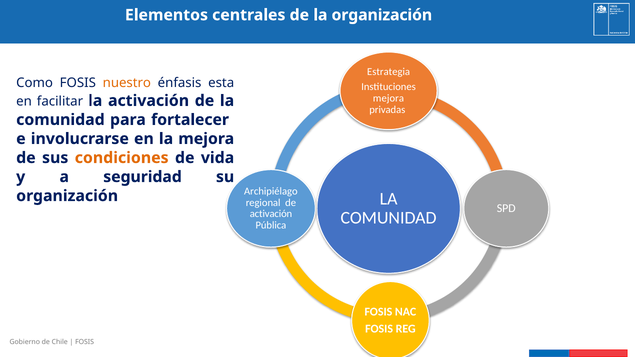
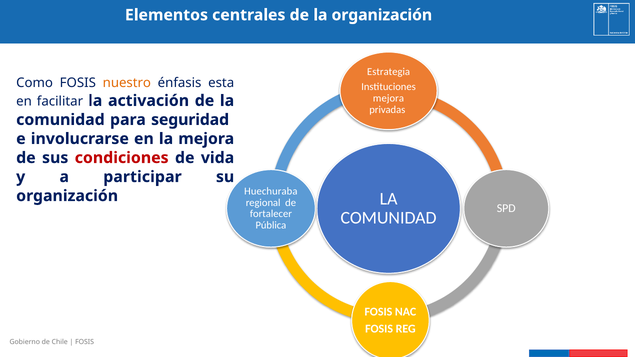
fortalecer: fortalecer -> seguridad
condiciones colour: orange -> red
seguridad: seguridad -> participar
Archipiélago: Archipiélago -> Huechuraba
activación at (271, 214): activación -> fortalecer
